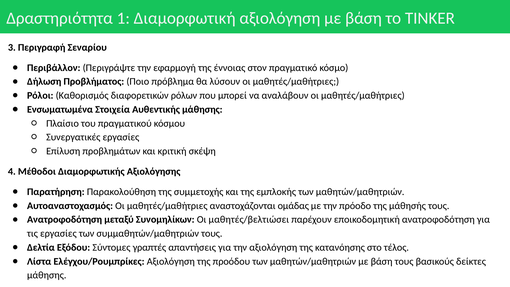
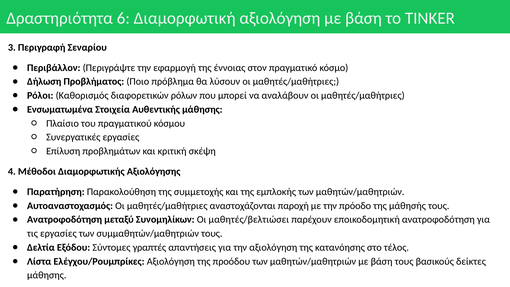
1: 1 -> 6
ομάδας: ομάδας -> παροχή
